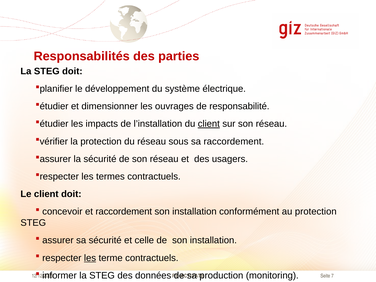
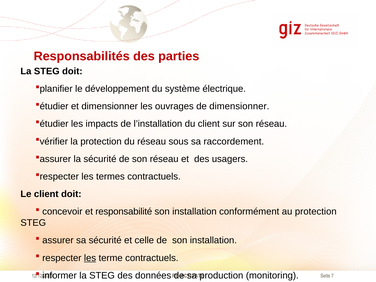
de responsabilité: responsabilité -> dimensionner
client at (209, 124) underline: present -> none
et raccordement: raccordement -> responsabilité
